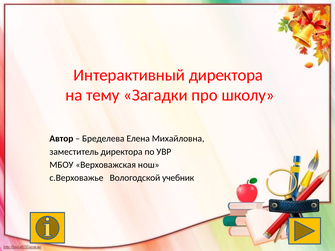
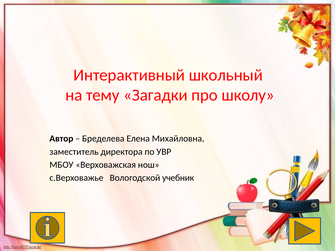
Интерактивный директора: директора -> школьный
